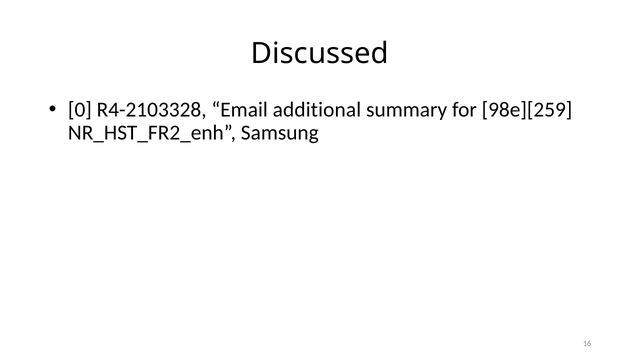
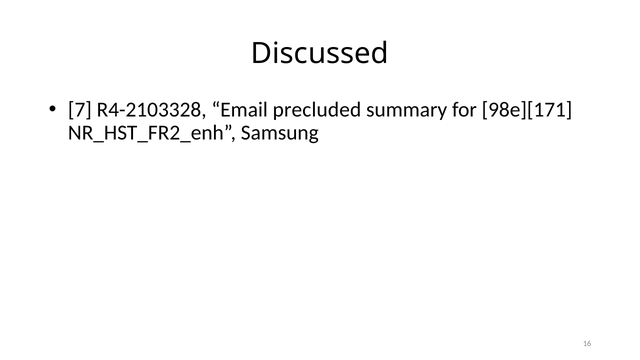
0: 0 -> 7
additional: additional -> precluded
98e][259: 98e][259 -> 98e][171
